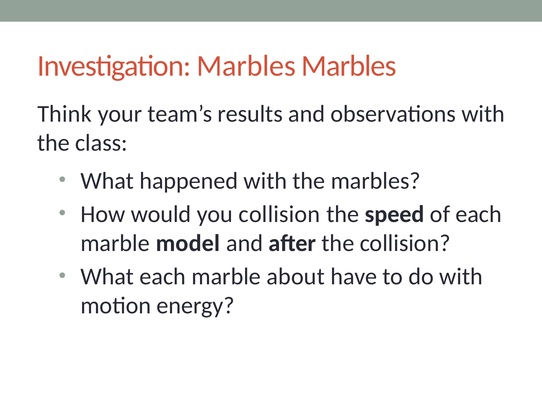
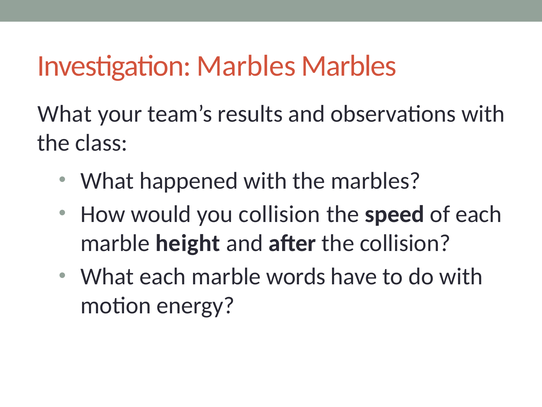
Think at (65, 114): Think -> What
model: model -> height
about: about -> words
